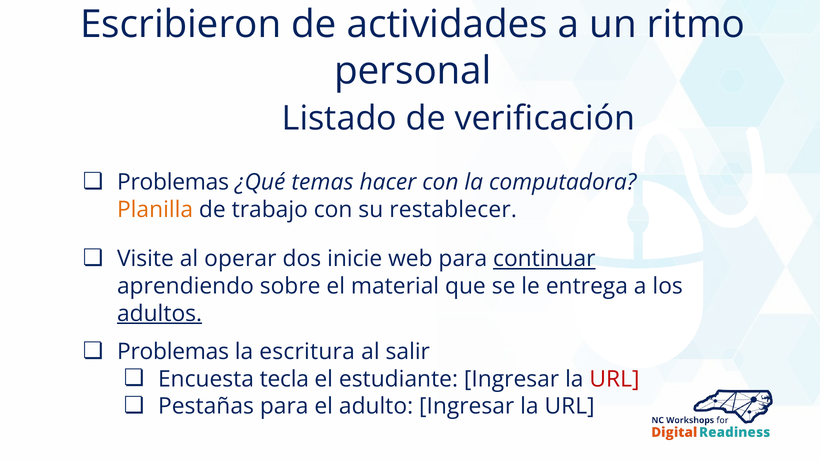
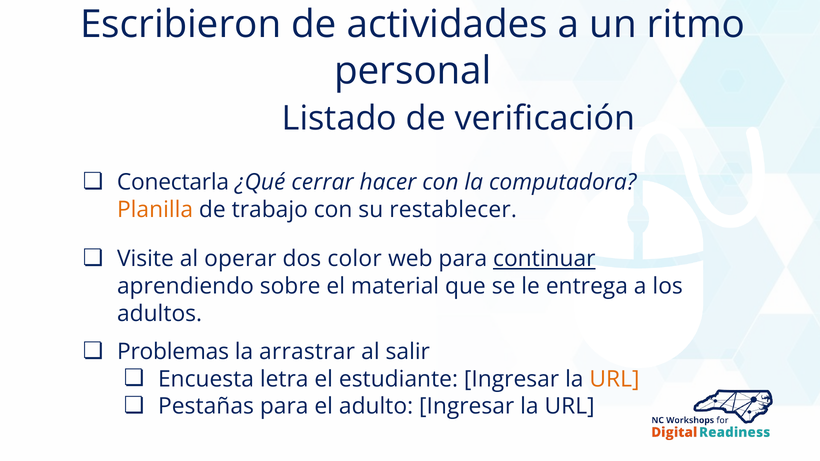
Problemas at (173, 183): Problemas -> Conectarla
temas: temas -> cerrar
inicie: inicie -> color
adultos underline: present -> none
escritura: escritura -> arrastrar
tecla: tecla -> letra
URL at (614, 379) colour: red -> orange
